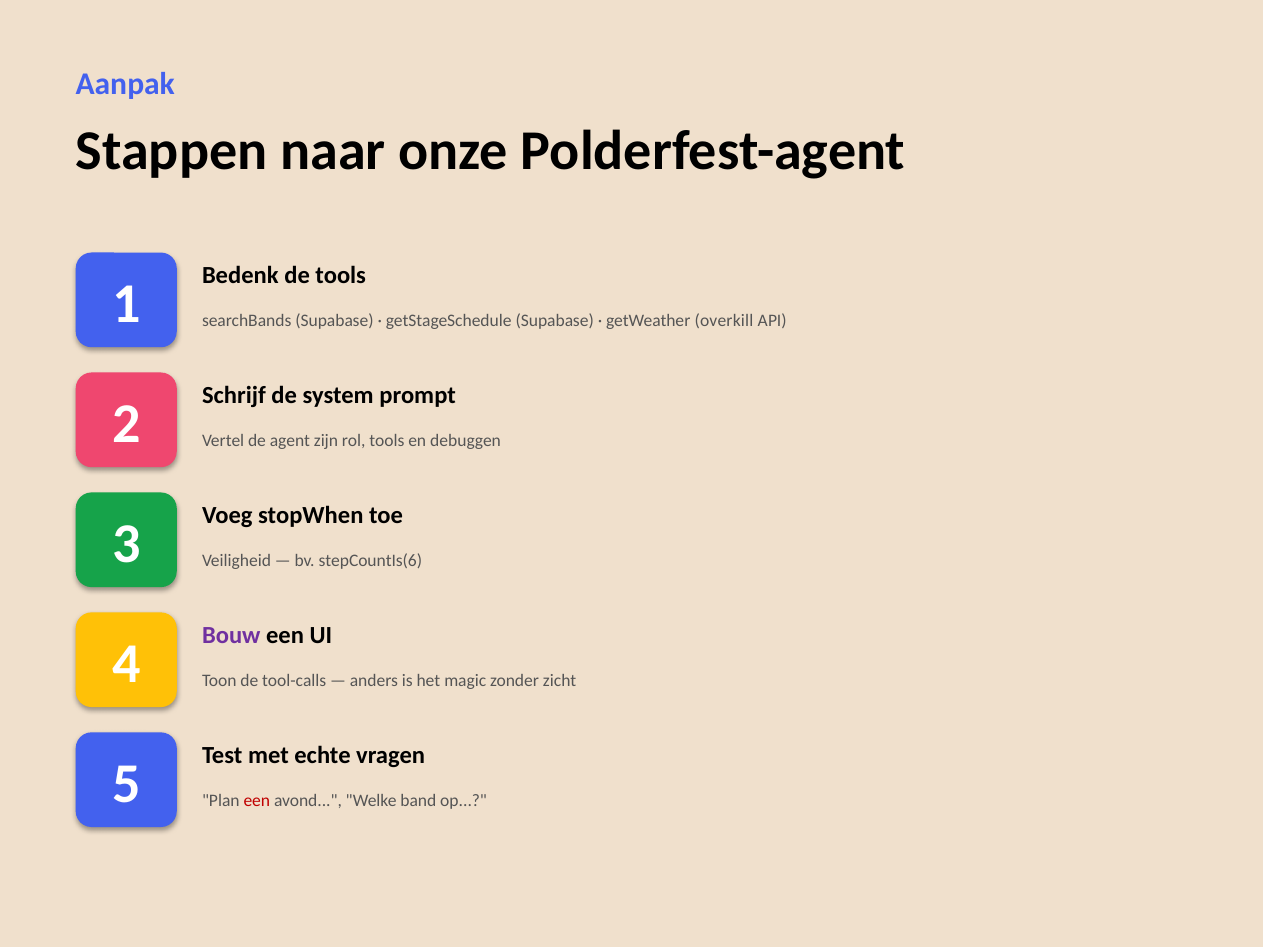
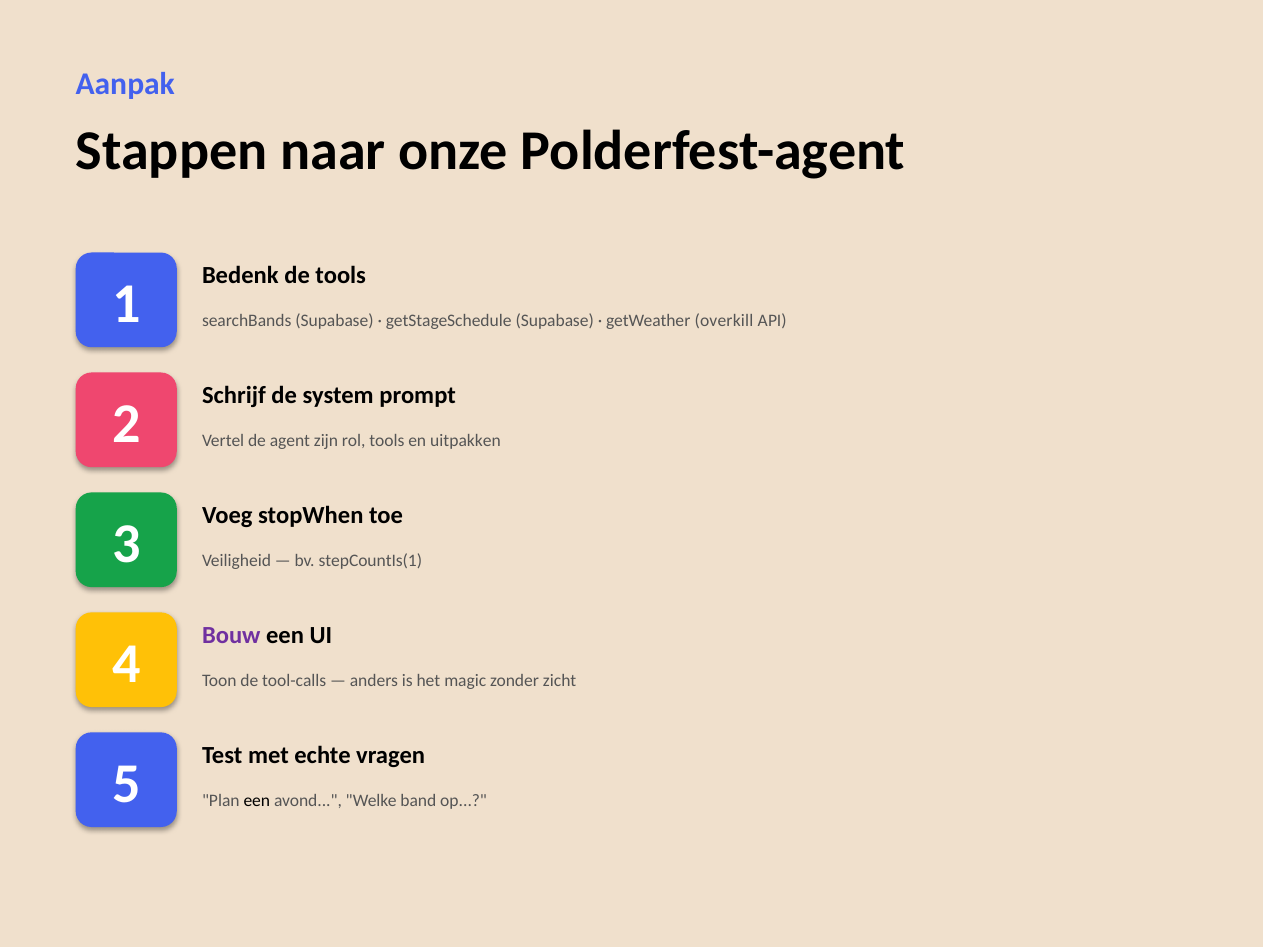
debuggen: debuggen -> uitpakken
stepCountIs(6: stepCountIs(6 -> stepCountIs(1
een at (257, 801) colour: red -> black
